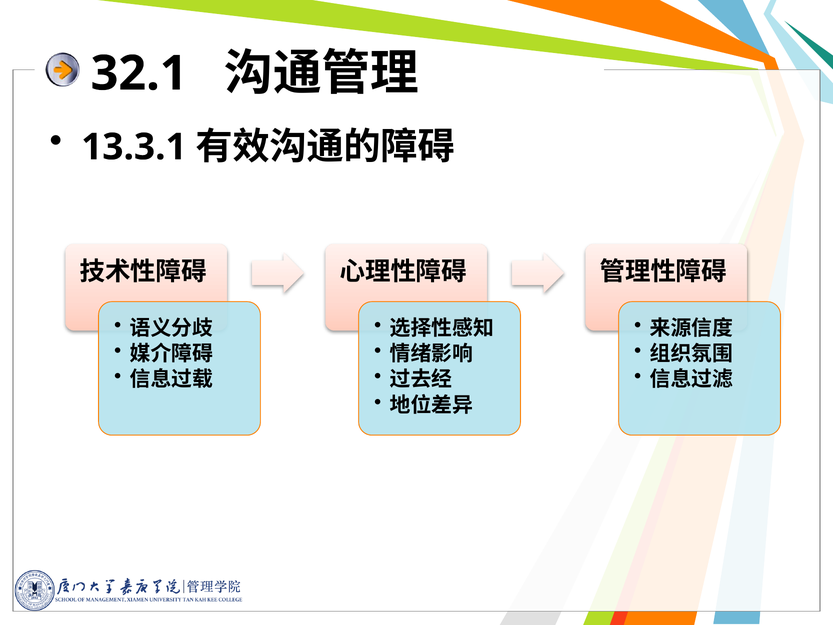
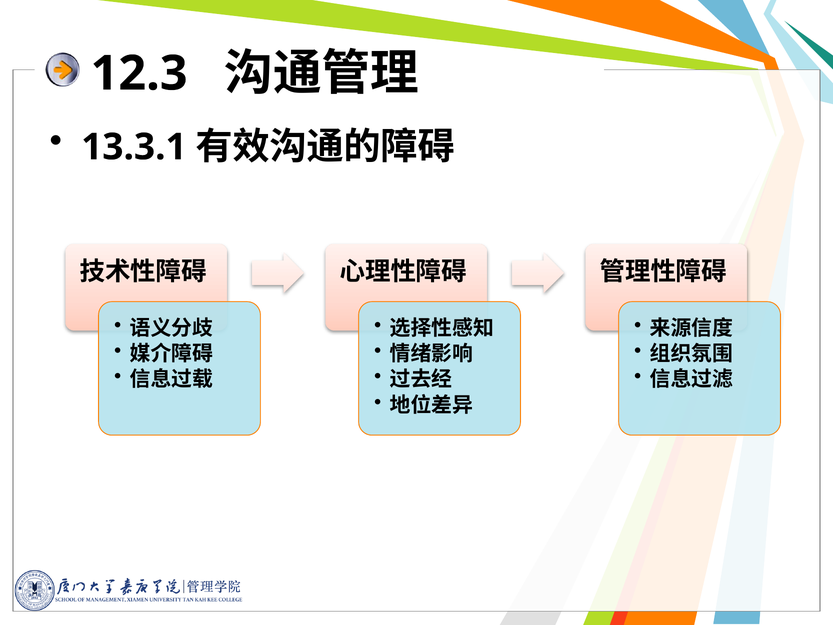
32.1: 32.1 -> 12.3
